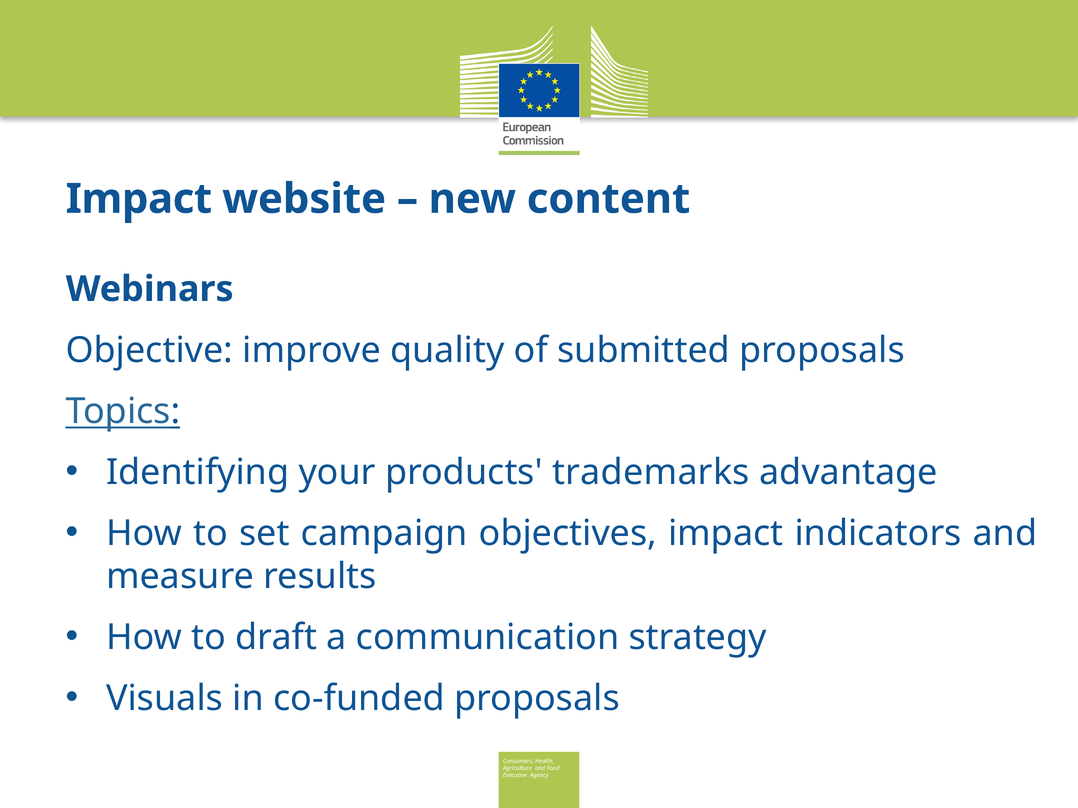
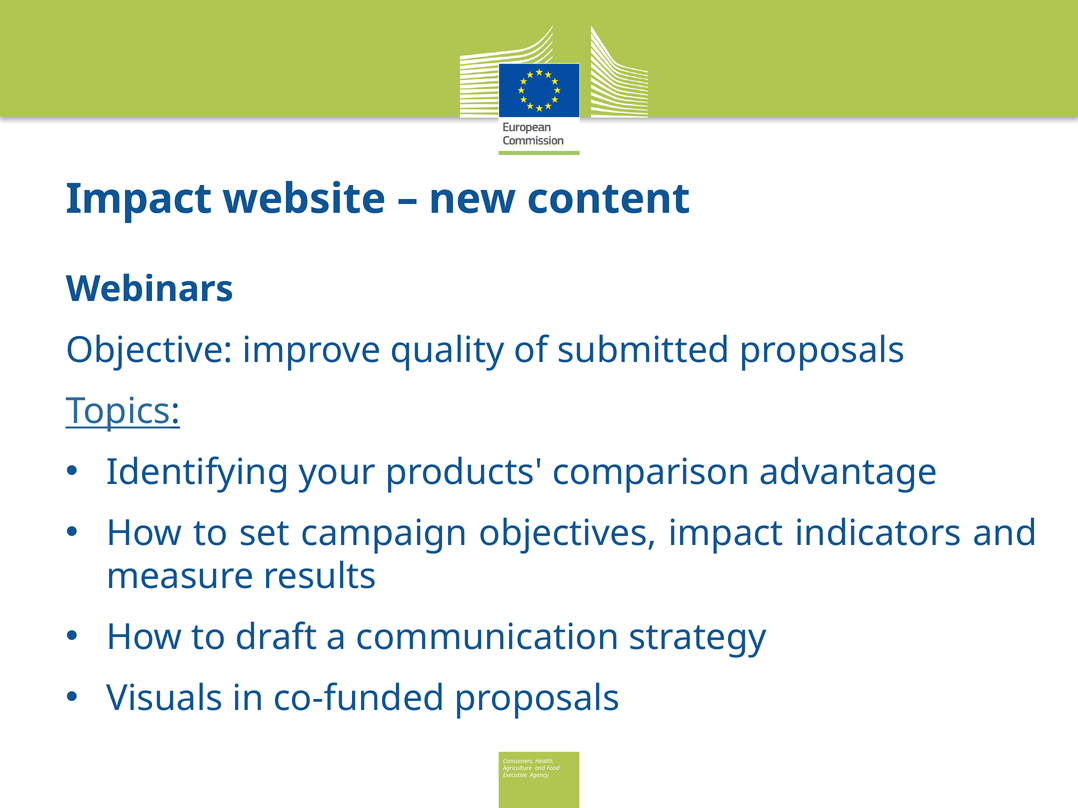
trademarks: trademarks -> comparison
